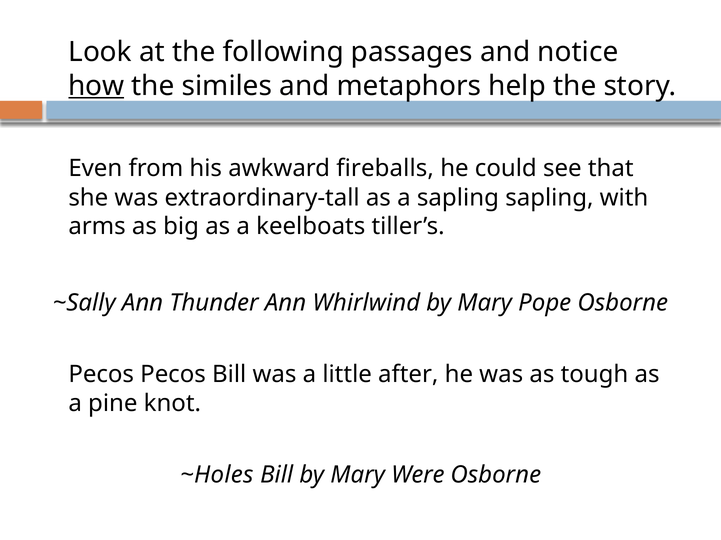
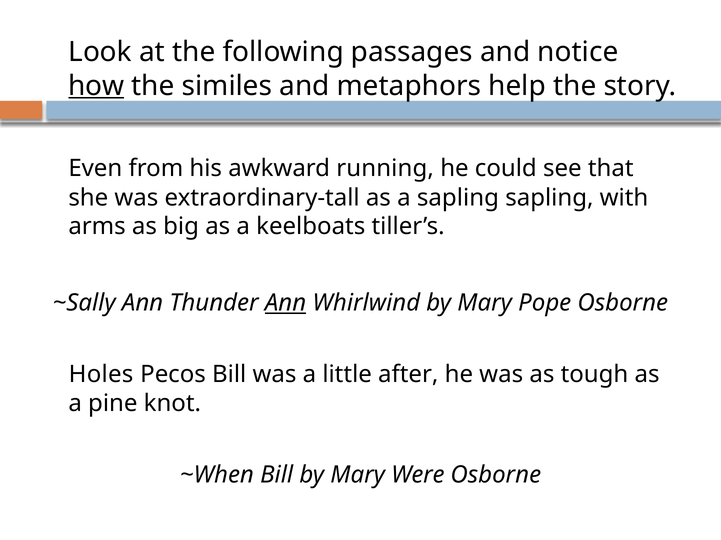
fireballs: fireballs -> running
Ann at (286, 303) underline: none -> present
Pecos at (101, 375): Pecos -> Holes
~Holes: ~Holes -> ~When
